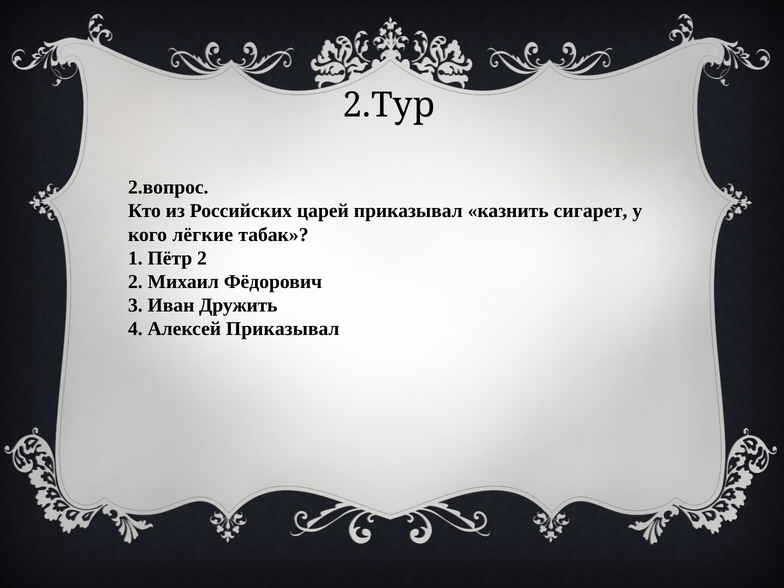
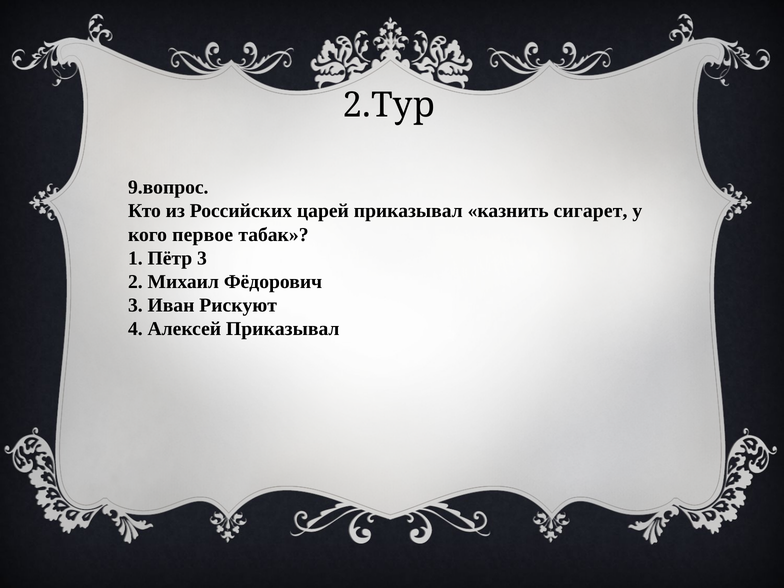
2.вопрос: 2.вопрос -> 9.вопрос
лёгкие: лёгкие -> первое
Пётр 2: 2 -> 3
Дружить: Дружить -> Рискуют
